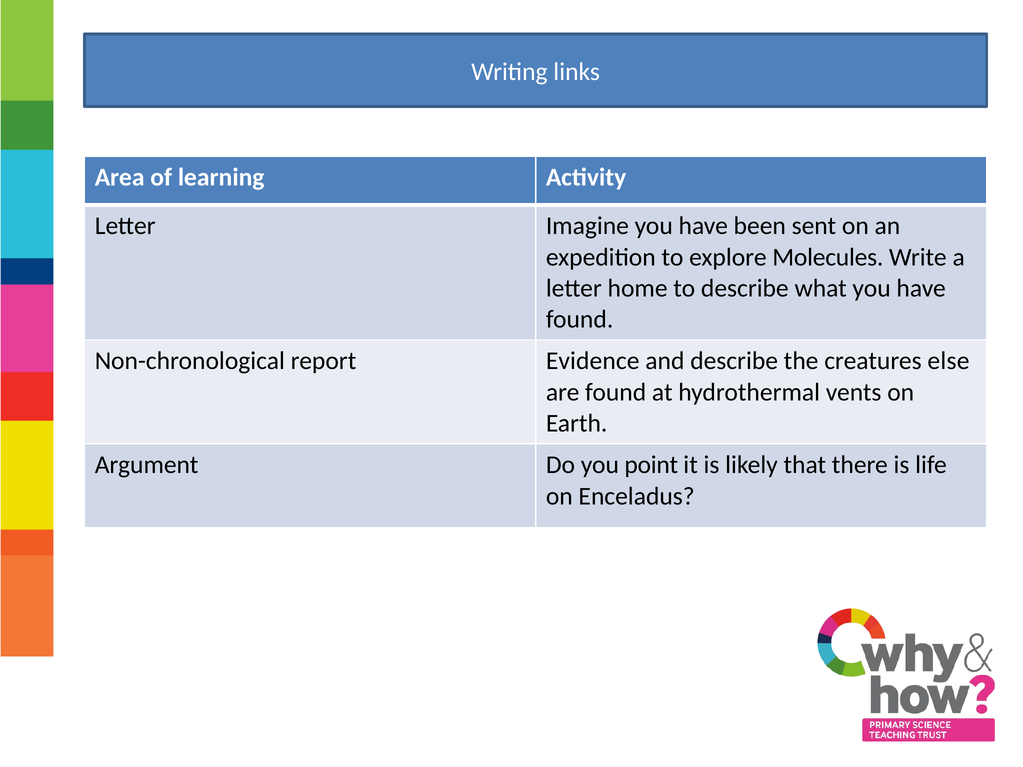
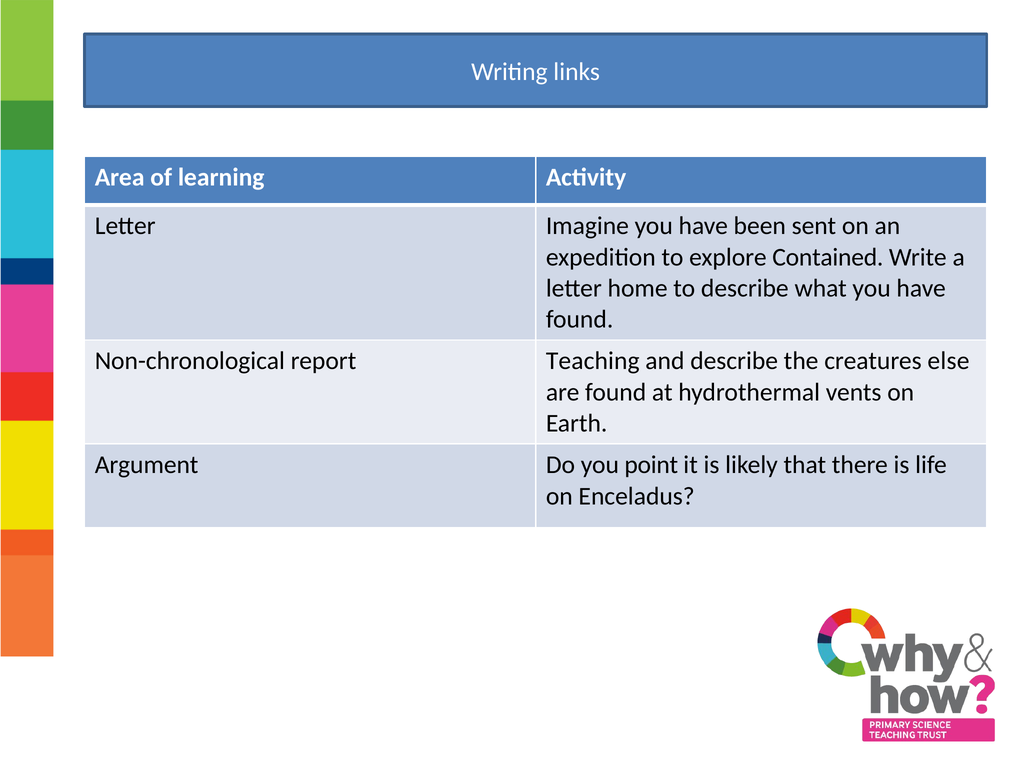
Molecules: Molecules -> Contained
Evidence: Evidence -> Teaching
